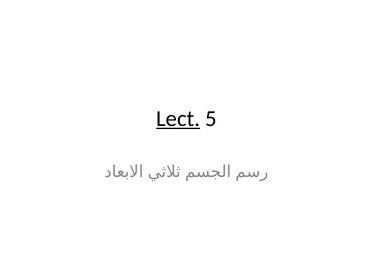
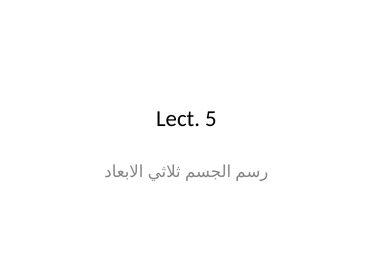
Lect underline: present -> none
